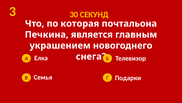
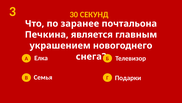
которая: которая -> заранее
